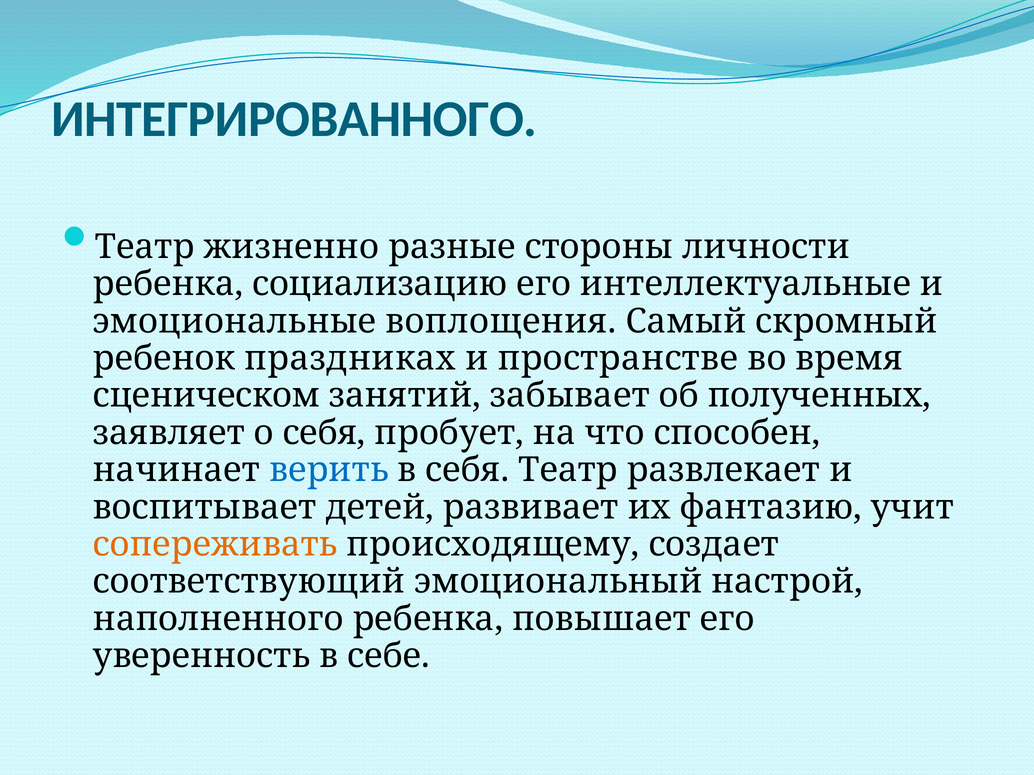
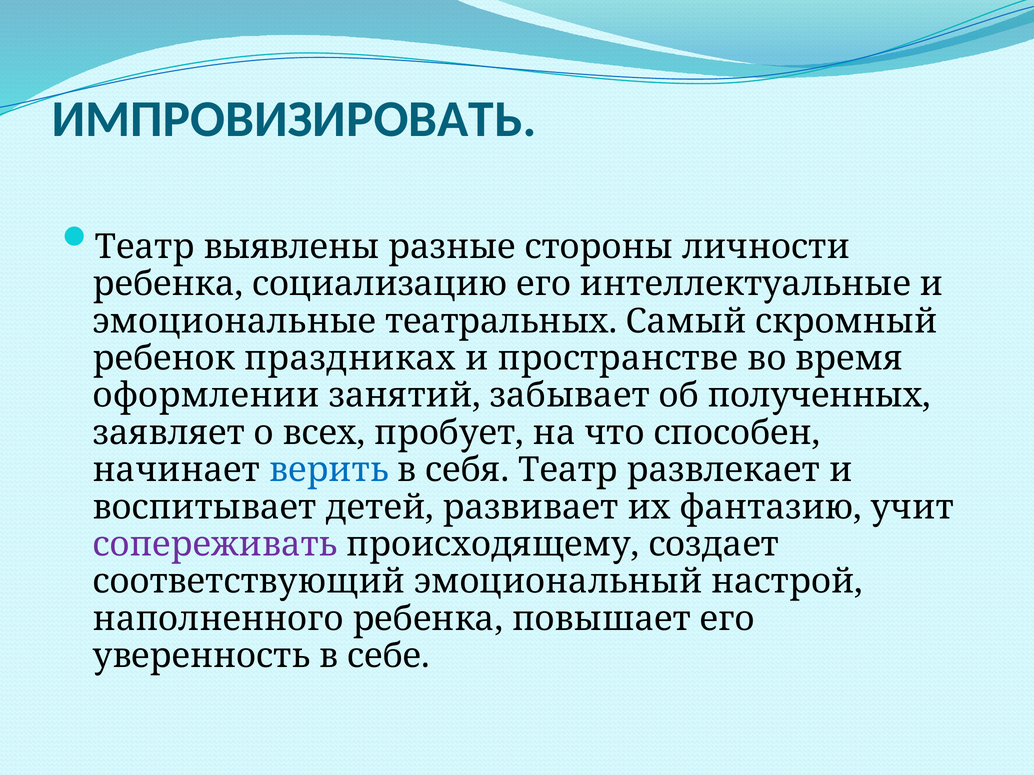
ИНТЕГРИРОВАННОГО: ИНТЕГРИРОВАННОГО -> ИМПРОВИЗИРОВАТЬ
жизненно: жизненно -> выявлены
воплощения: воплощения -> театральных
сценическом: сценическом -> оформлении
о себя: себя -> всех
сопереживать colour: orange -> purple
